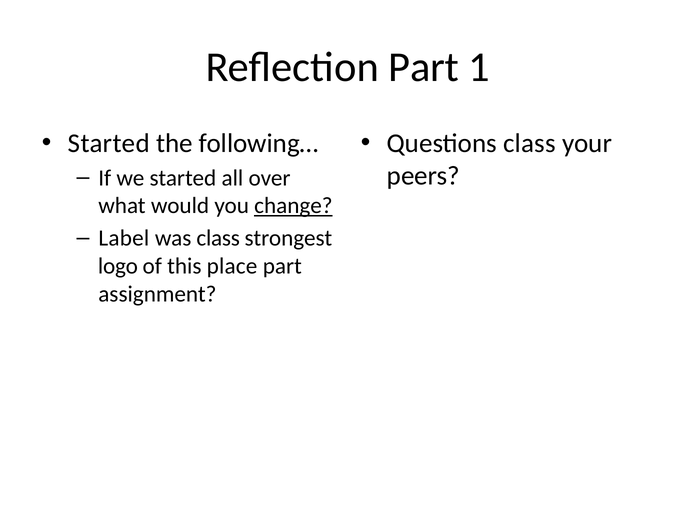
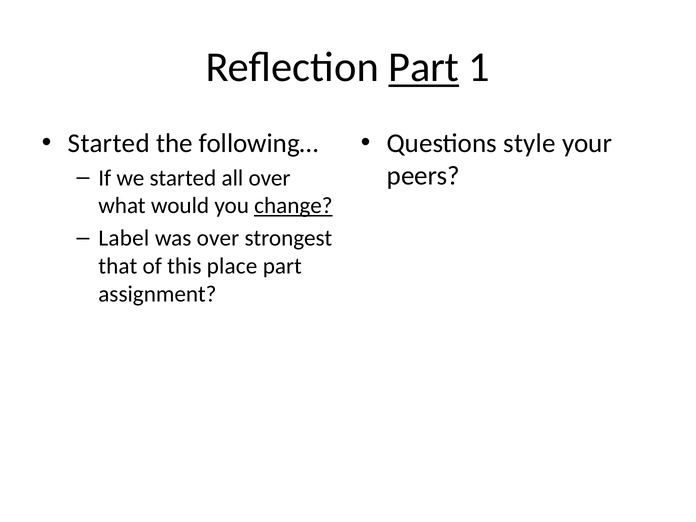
Part at (424, 67) underline: none -> present
Questions class: class -> style
was class: class -> over
logo: logo -> that
